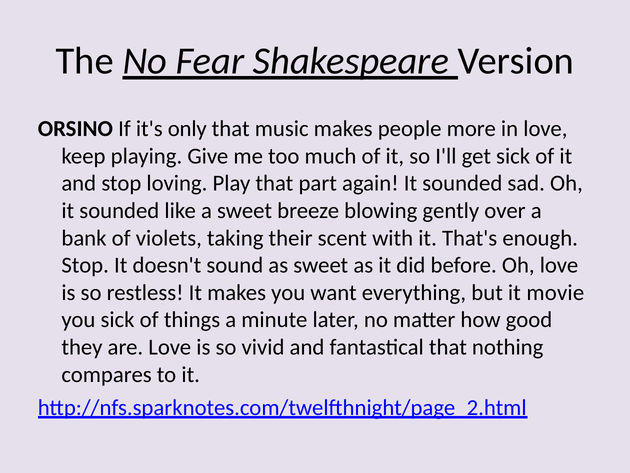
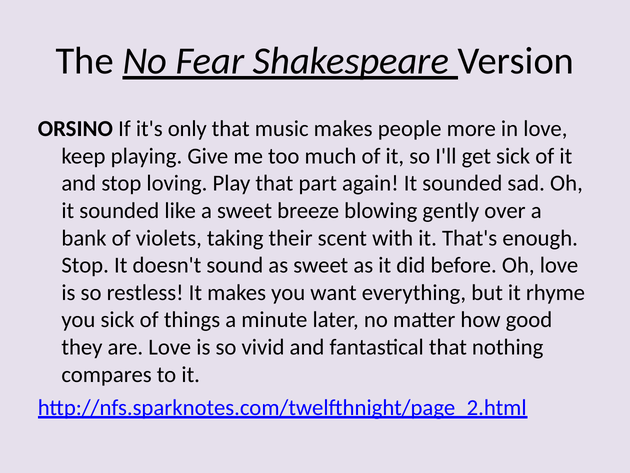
movie: movie -> rhyme
